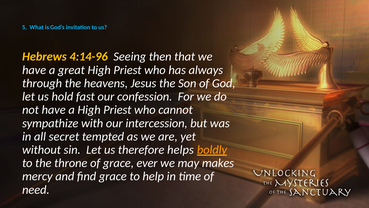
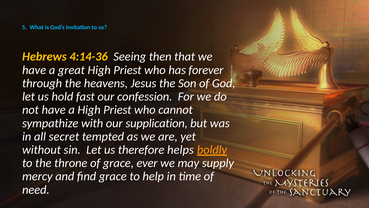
4:14-96: 4:14-96 -> 4:14-36
always: always -> forever
intercession: intercession -> supplication
makes: makes -> supply
